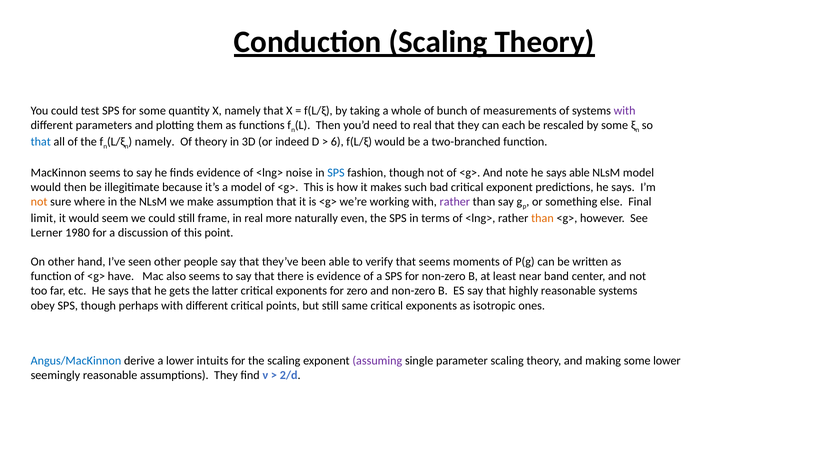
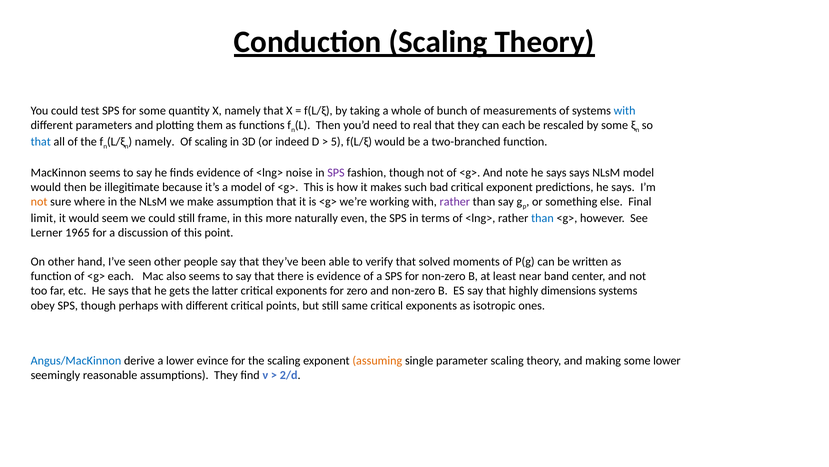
with at (625, 110) colour: purple -> blue
Of theory: theory -> scaling
6: 6 -> 5
SPS at (336, 172) colour: blue -> purple
says able: able -> says
in real: real -> this
than at (542, 218) colour: orange -> blue
1980: 1980 -> 1965
that seems: seems -> solved
<g> have: have -> each
highly reasonable: reasonable -> dimensions
intuits: intuits -> evince
assuming colour: purple -> orange
